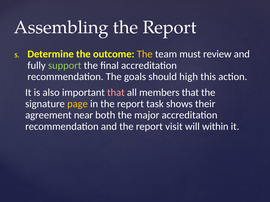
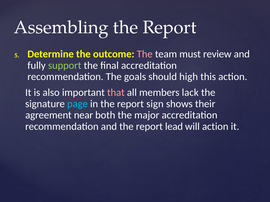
The at (145, 54) colour: yellow -> pink
members that: that -> lack
page colour: yellow -> light blue
task: task -> sign
visit: visit -> lead
will within: within -> action
